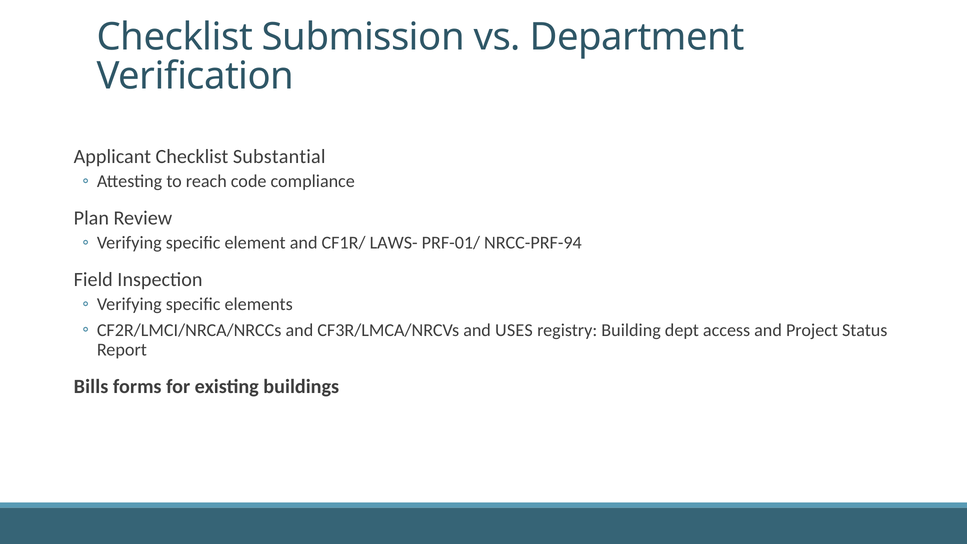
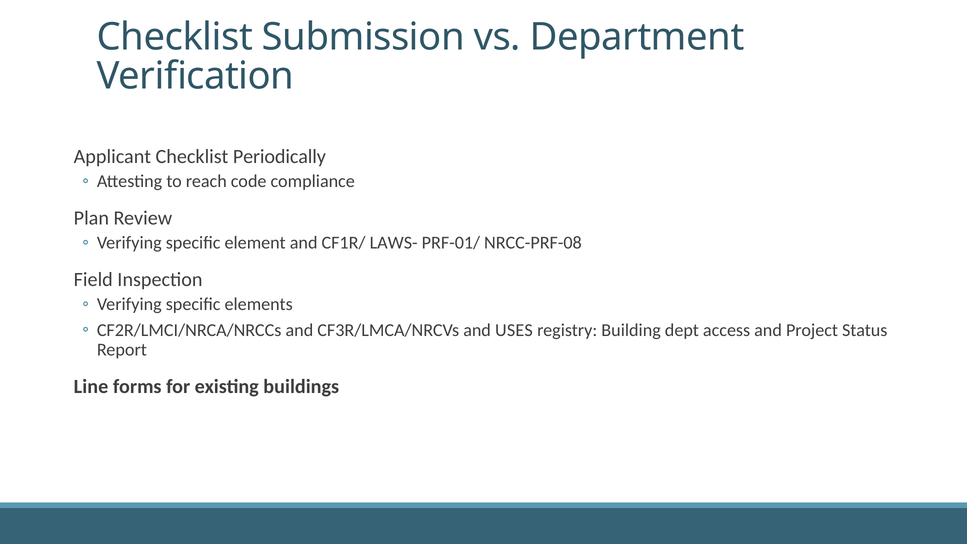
Substantial: Substantial -> Periodically
NRCC-PRF-94: NRCC-PRF-94 -> NRCC-PRF-08
Bills: Bills -> Line
